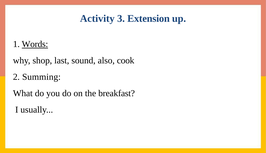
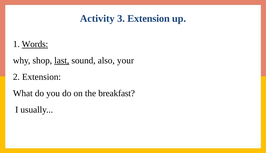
last underline: none -> present
cook: cook -> your
2 Summing: Summing -> Extension
